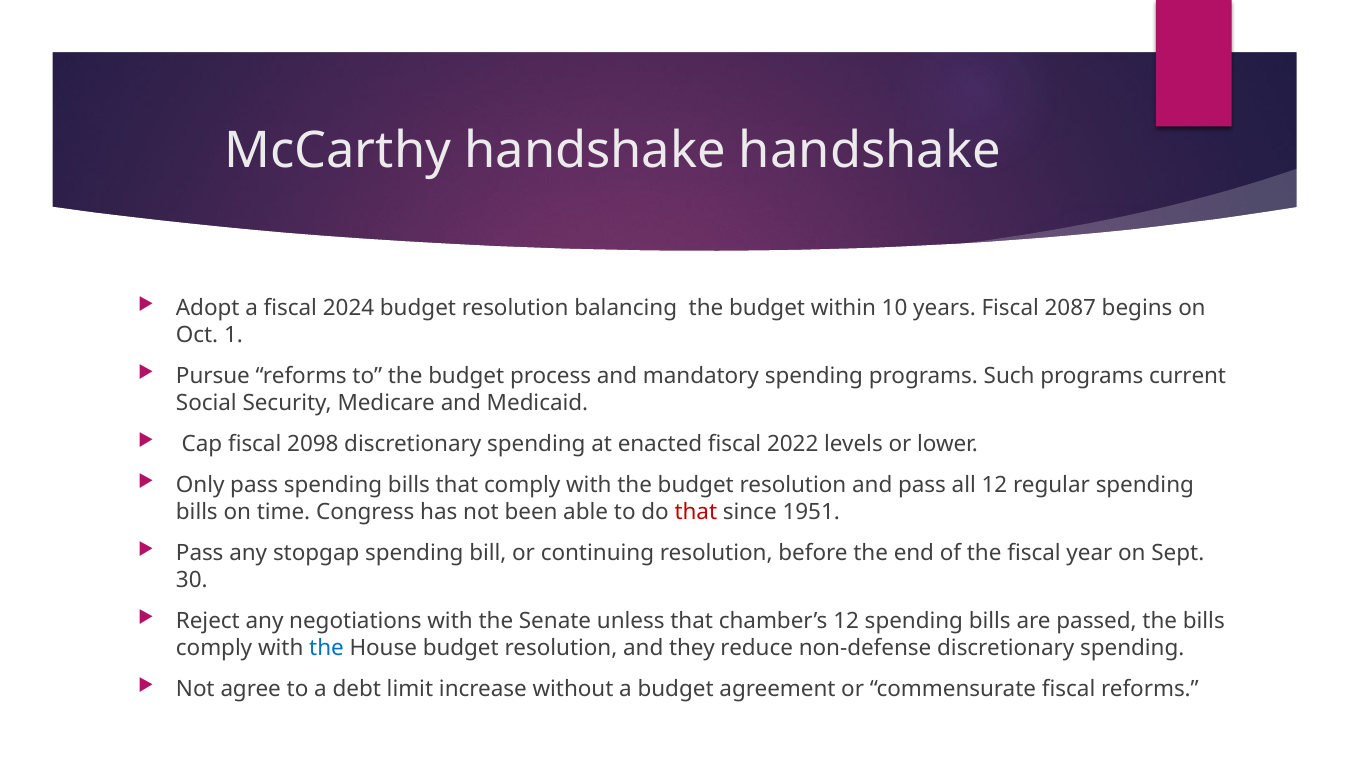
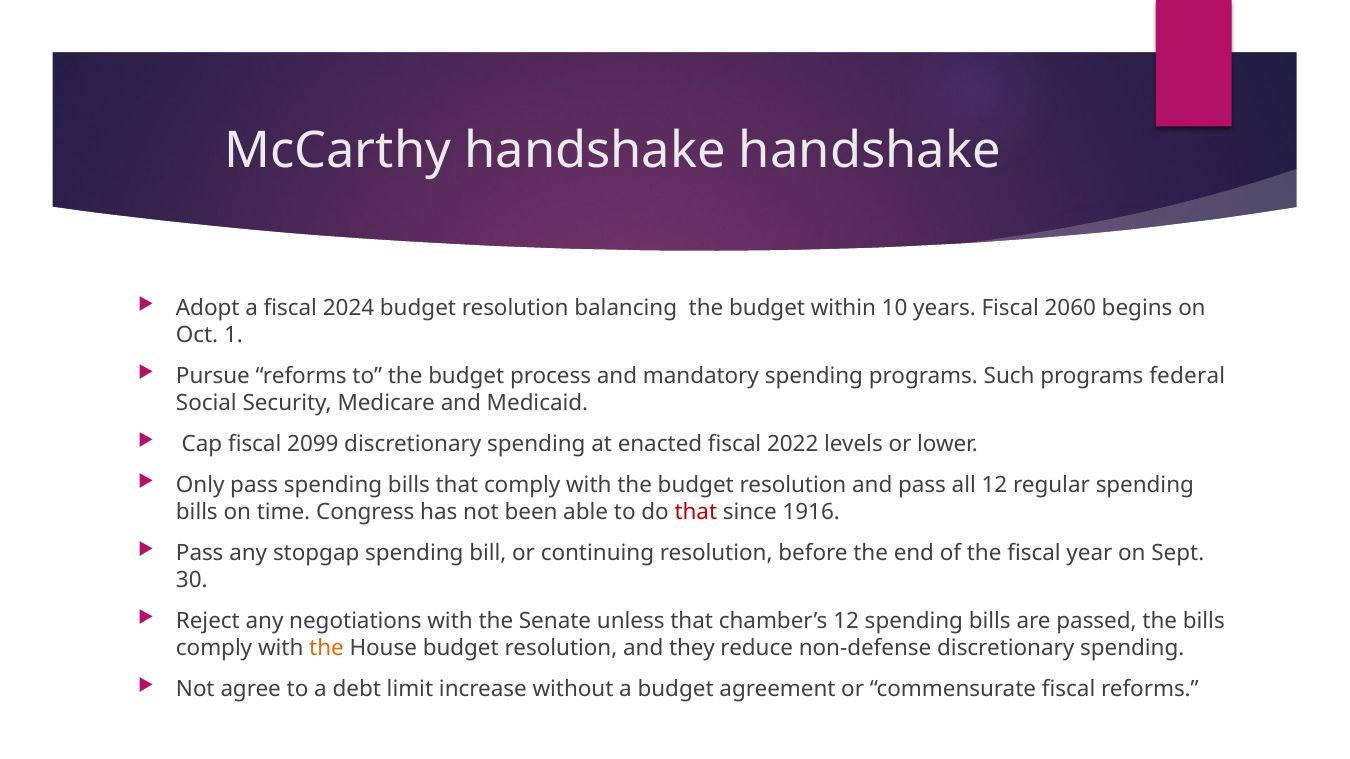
2087: 2087 -> 2060
current: current -> federal
2098: 2098 -> 2099
1951: 1951 -> 1916
the at (326, 649) colour: blue -> orange
